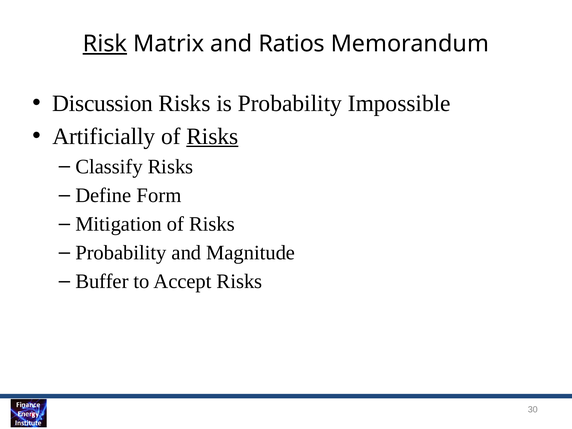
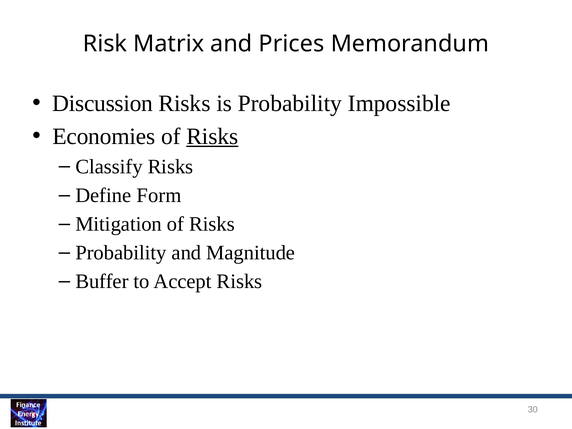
Risk underline: present -> none
Ratios: Ratios -> Prices
Artificially: Artificially -> Economies
